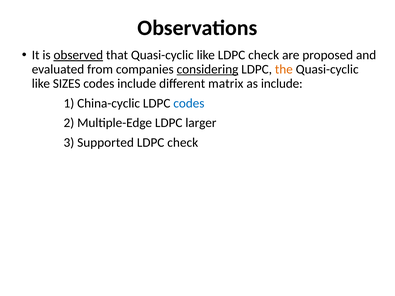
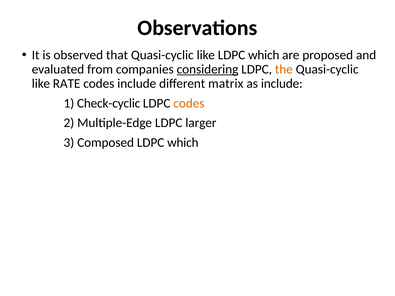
observed underline: present -> none
like LDPC check: check -> which
SIZES: SIZES -> RATE
China-cyclic: China-cyclic -> Check-cyclic
codes at (189, 103) colour: blue -> orange
Supported: Supported -> Composed
check at (183, 143): check -> which
